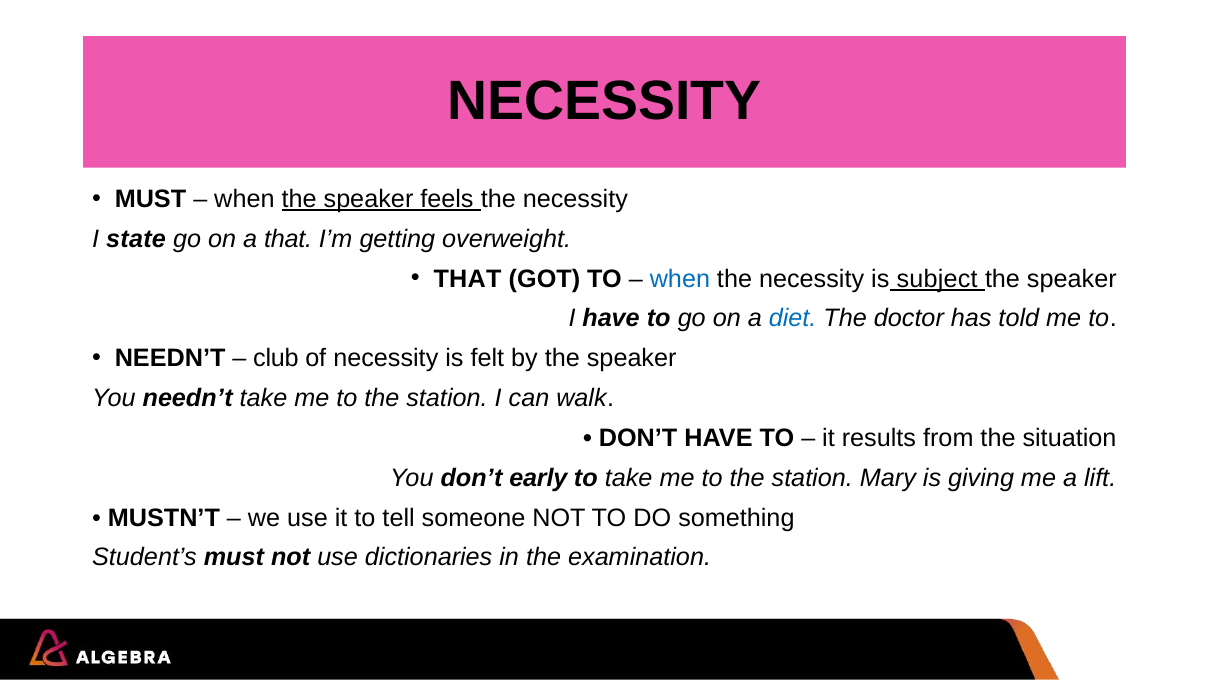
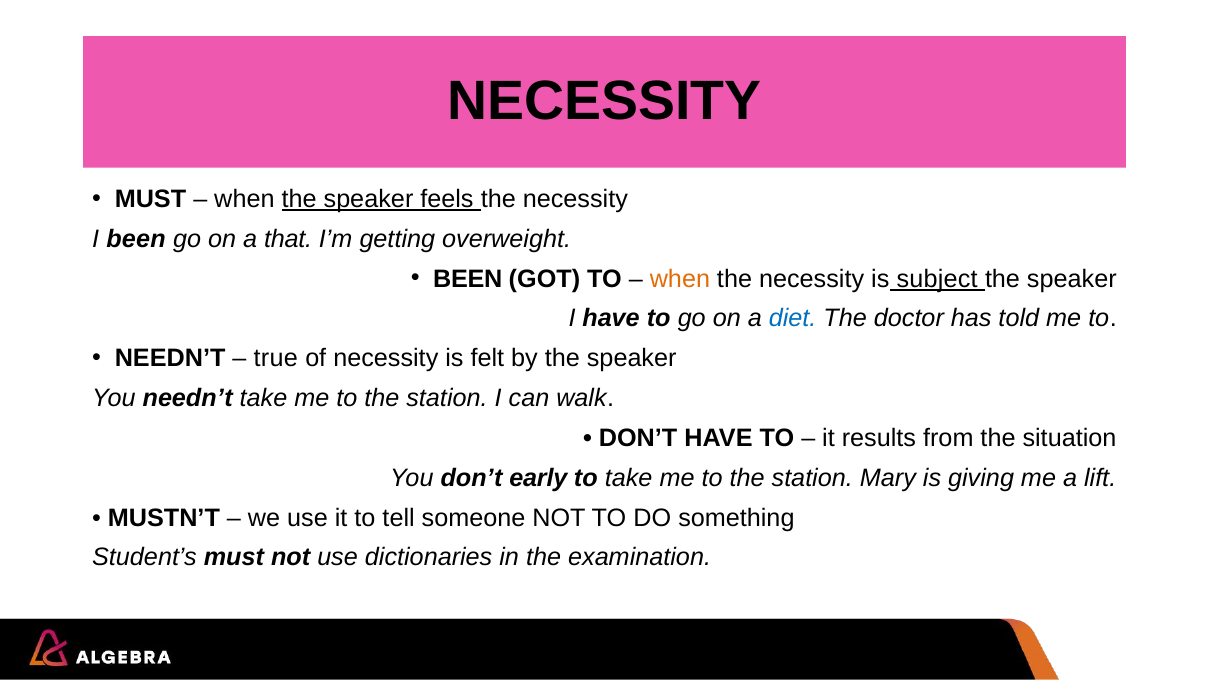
I state: state -> been
THAT at (468, 279): THAT -> BEEN
when at (680, 279) colour: blue -> orange
club: club -> true
